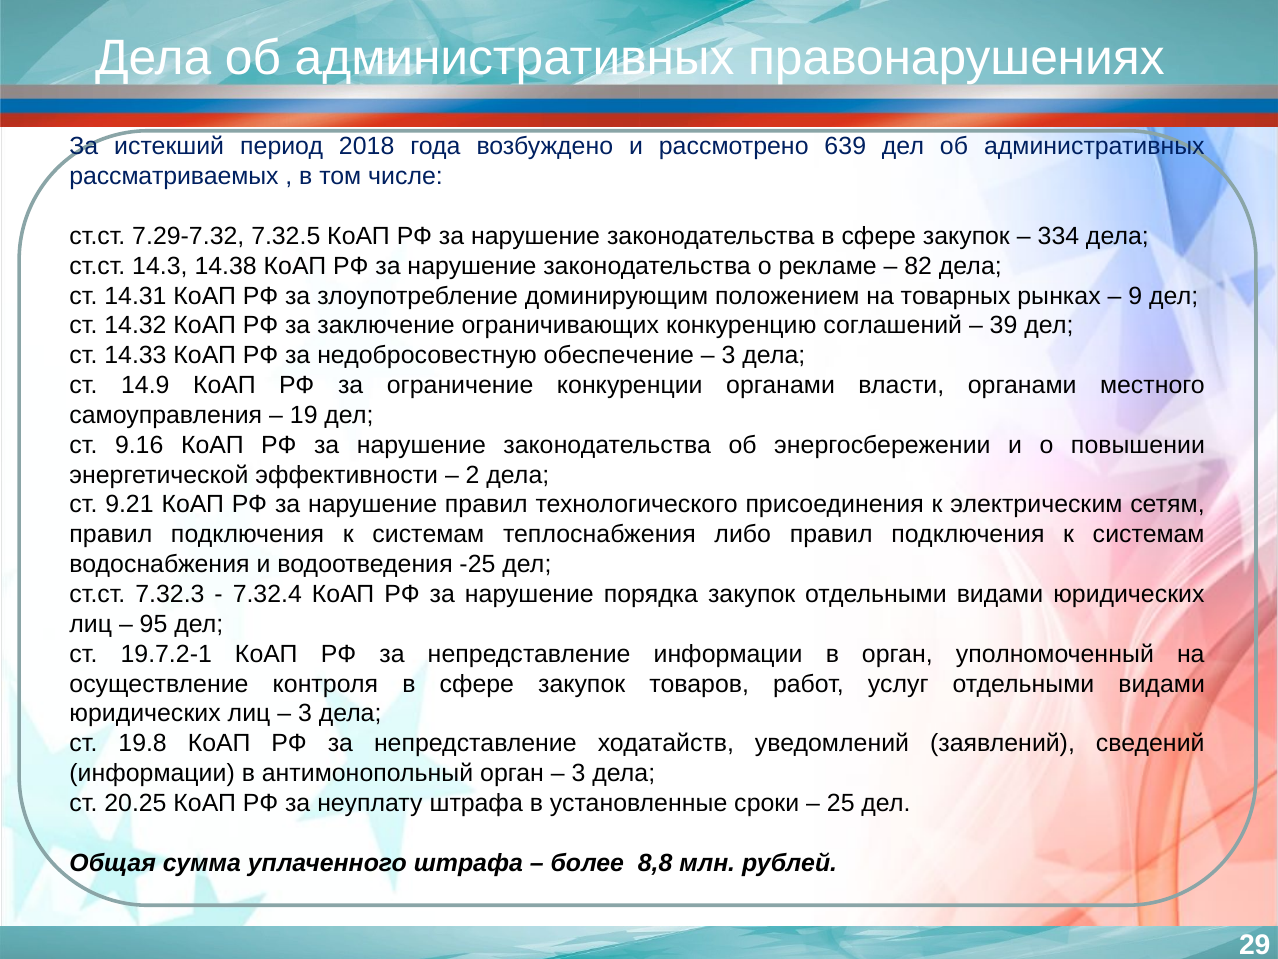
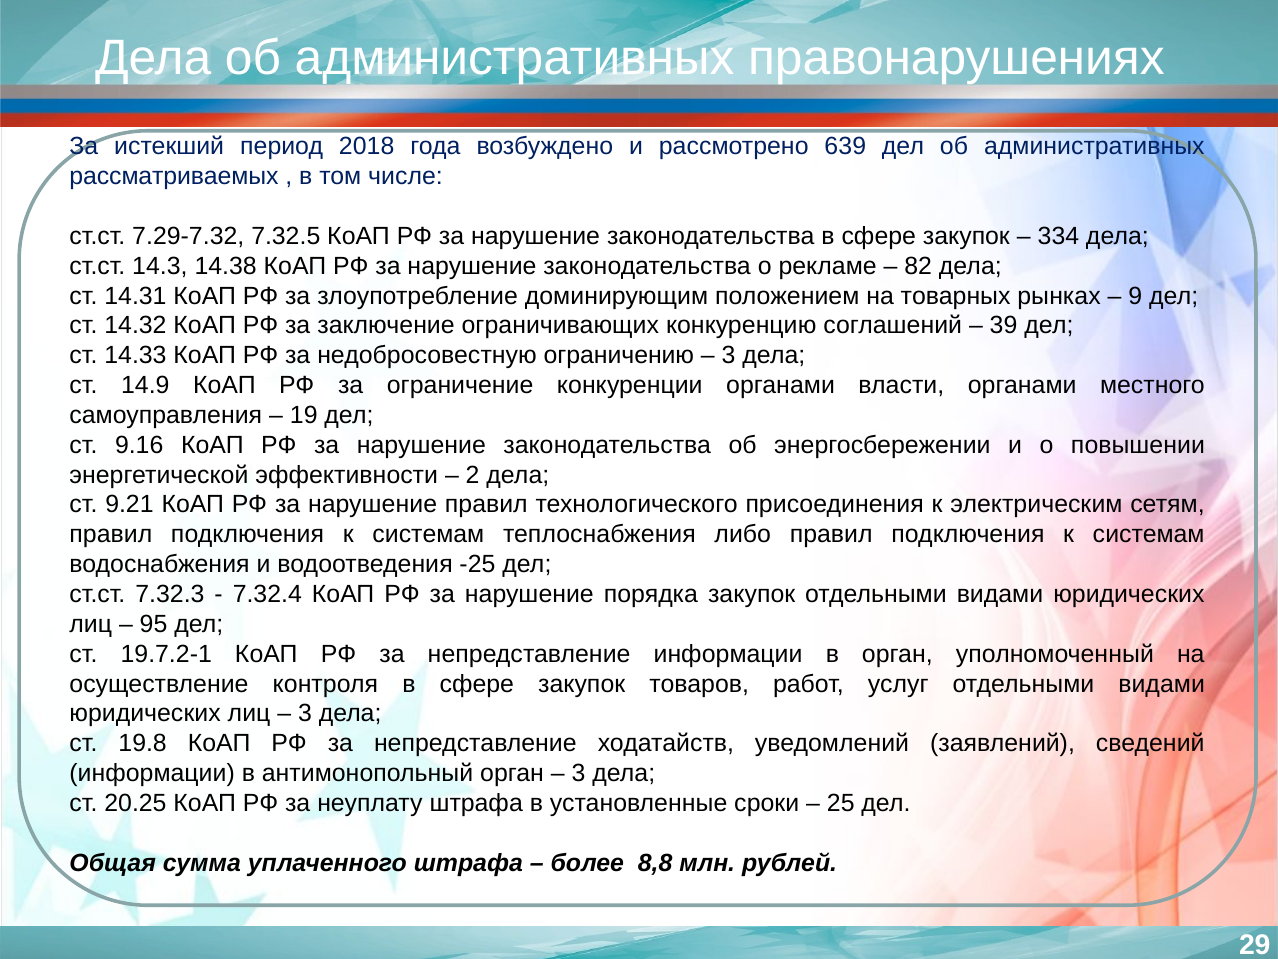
обеспечение: обеспечение -> ограничению
